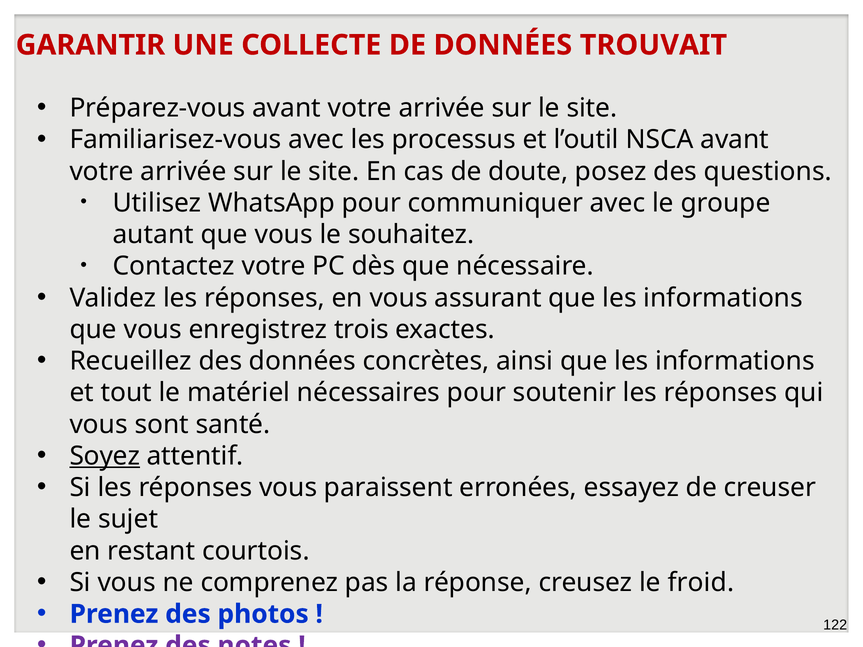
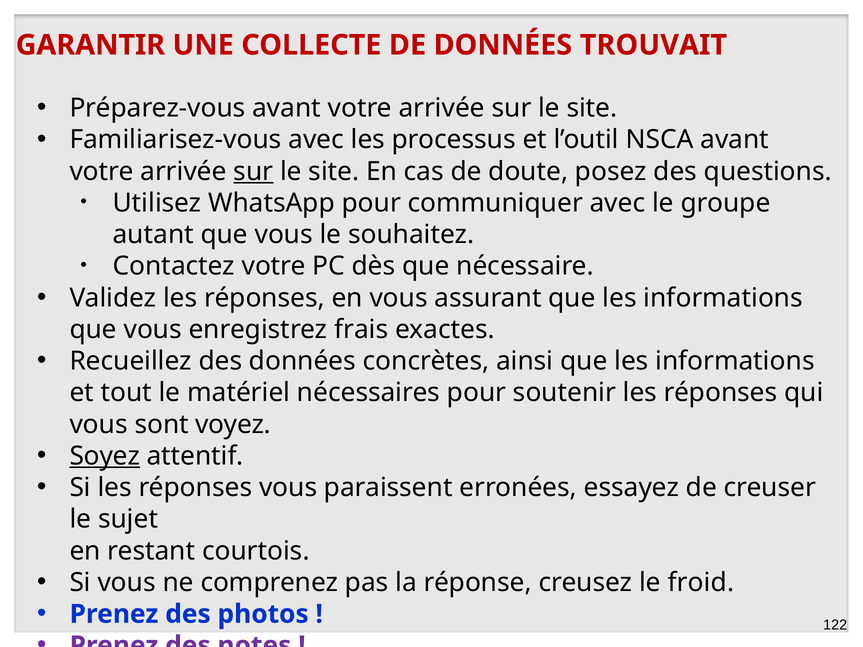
sur at (253, 171) underline: none -> present
trois: trois -> frais
santé: santé -> voyez
